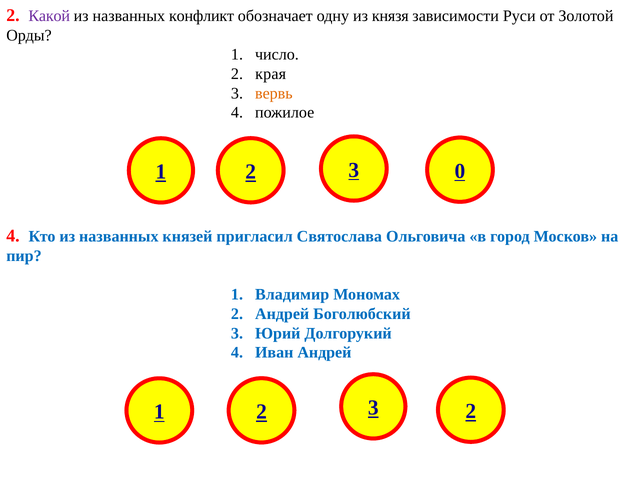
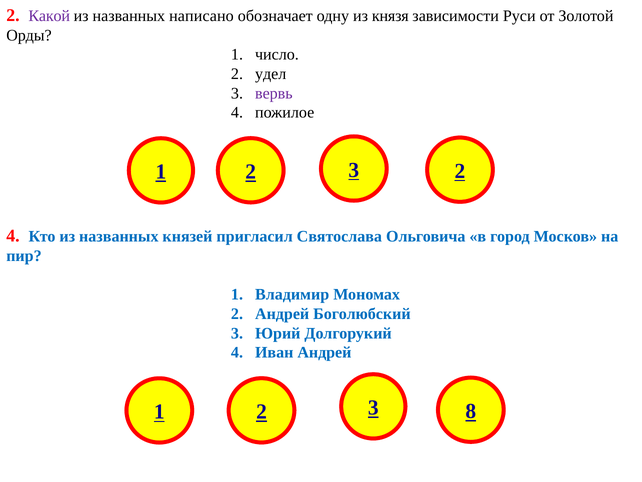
конфликт: конфликт -> написано
края: края -> удел
вервь colour: orange -> purple
2 0: 0 -> 2
2 2: 2 -> 8
